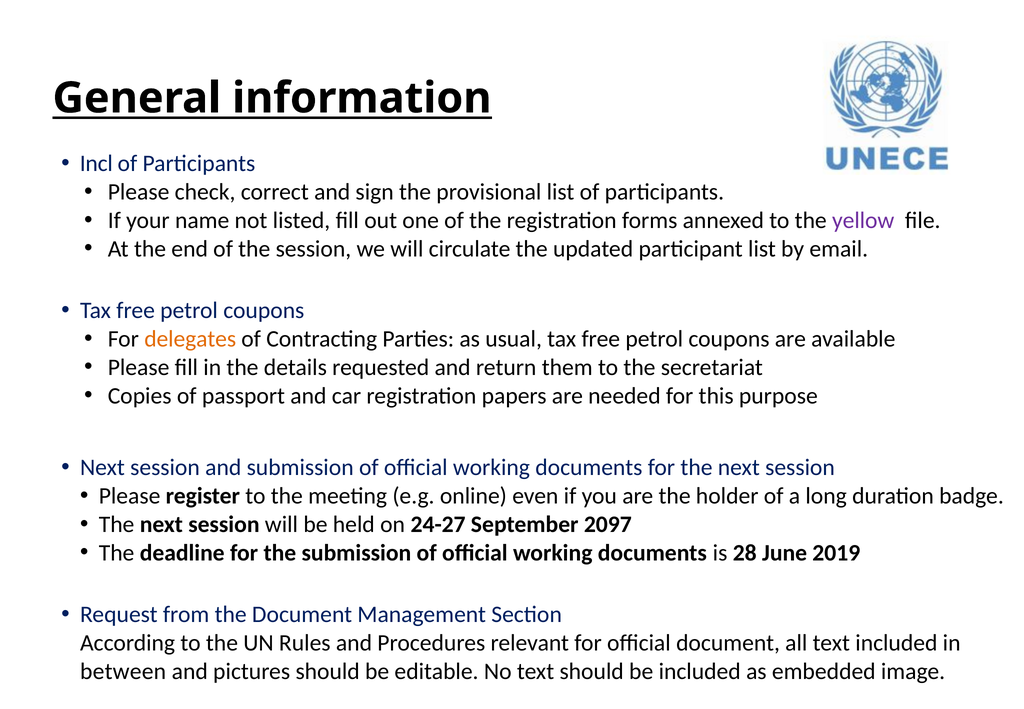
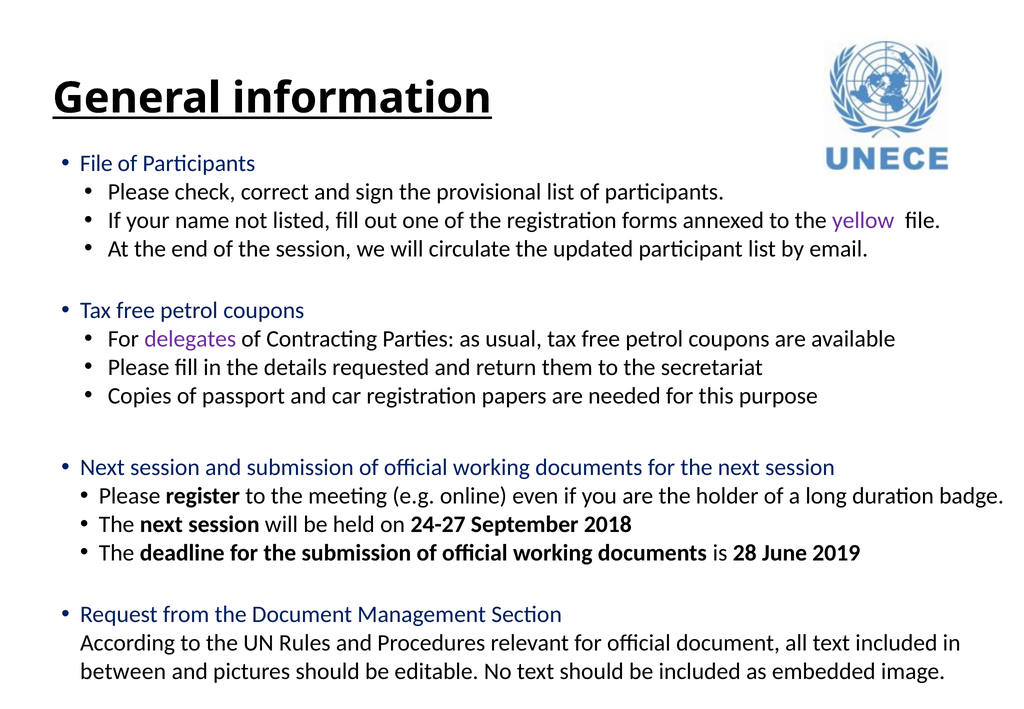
Incl at (96, 163): Incl -> File
delegates colour: orange -> purple
2097: 2097 -> 2018
